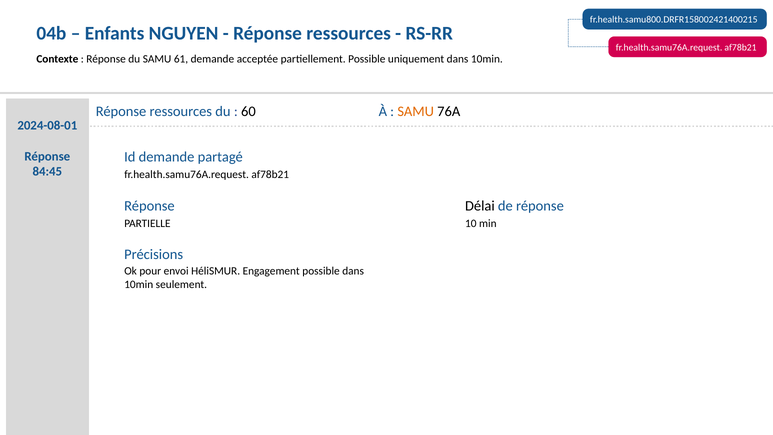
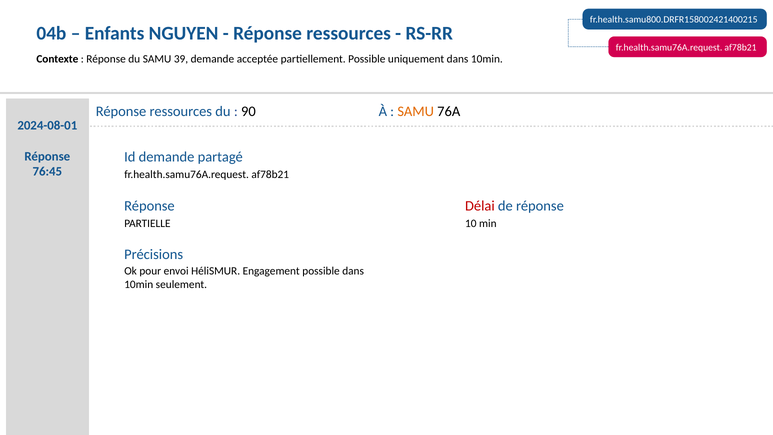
61: 61 -> 39
60: 60 -> 90
84:45: 84:45 -> 76:45
Délai colour: black -> red
